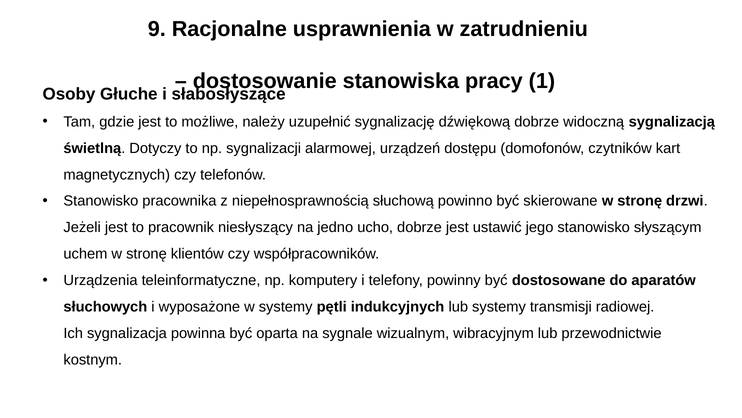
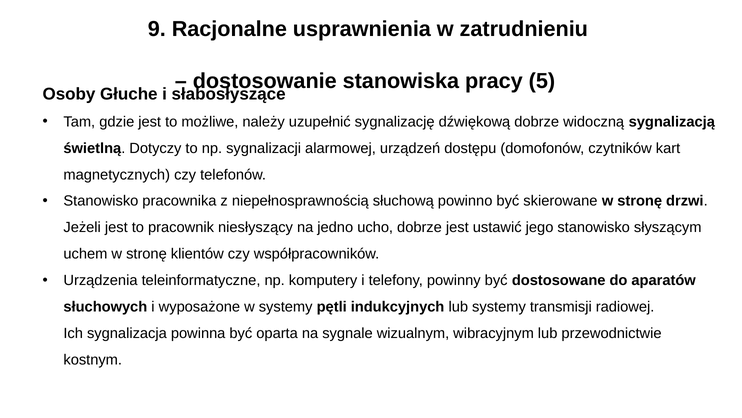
1: 1 -> 5
